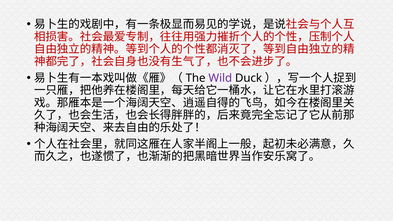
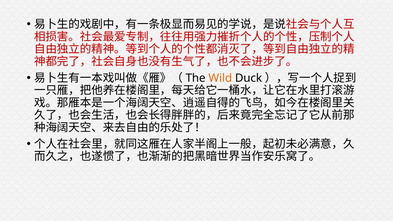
Wild colour: purple -> orange
